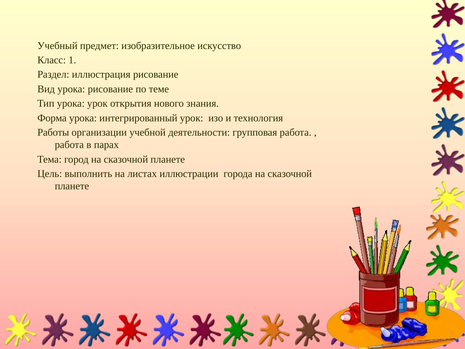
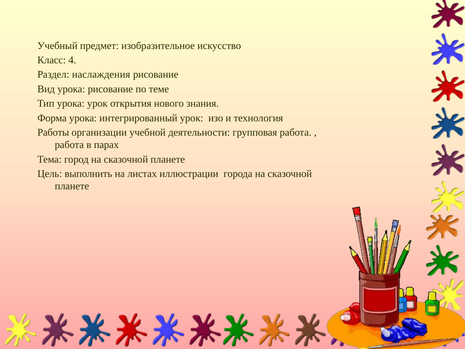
1: 1 -> 4
иллюстрация: иллюстрация -> наслаждения
